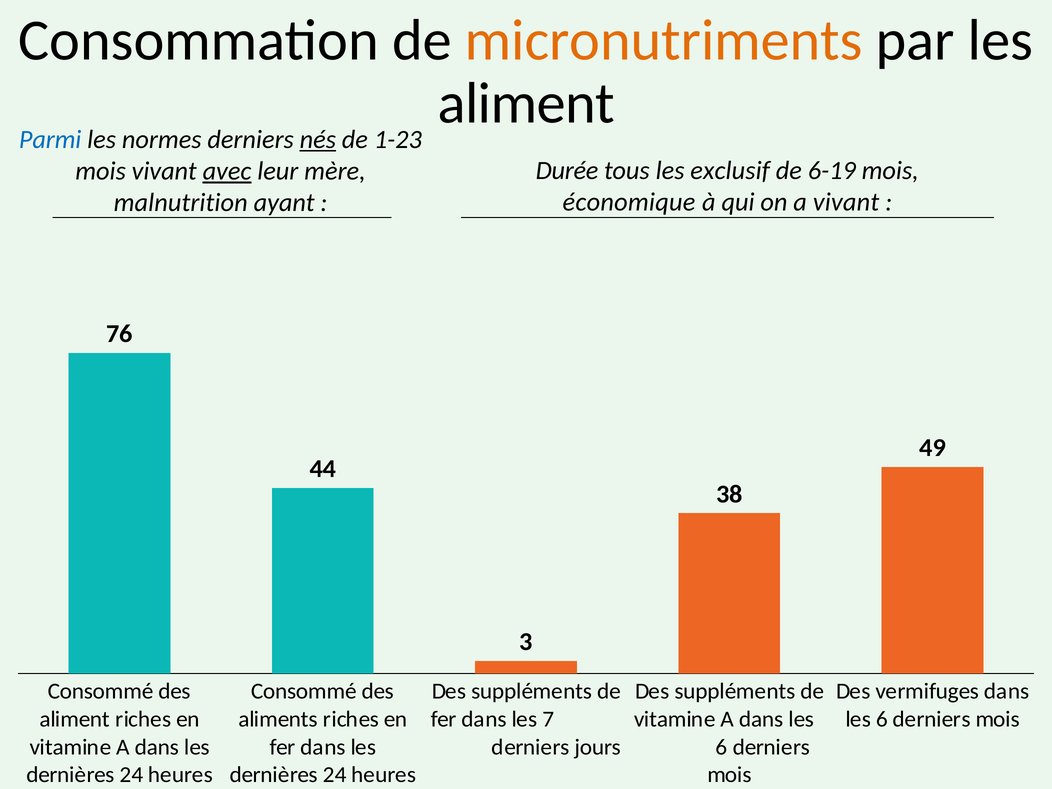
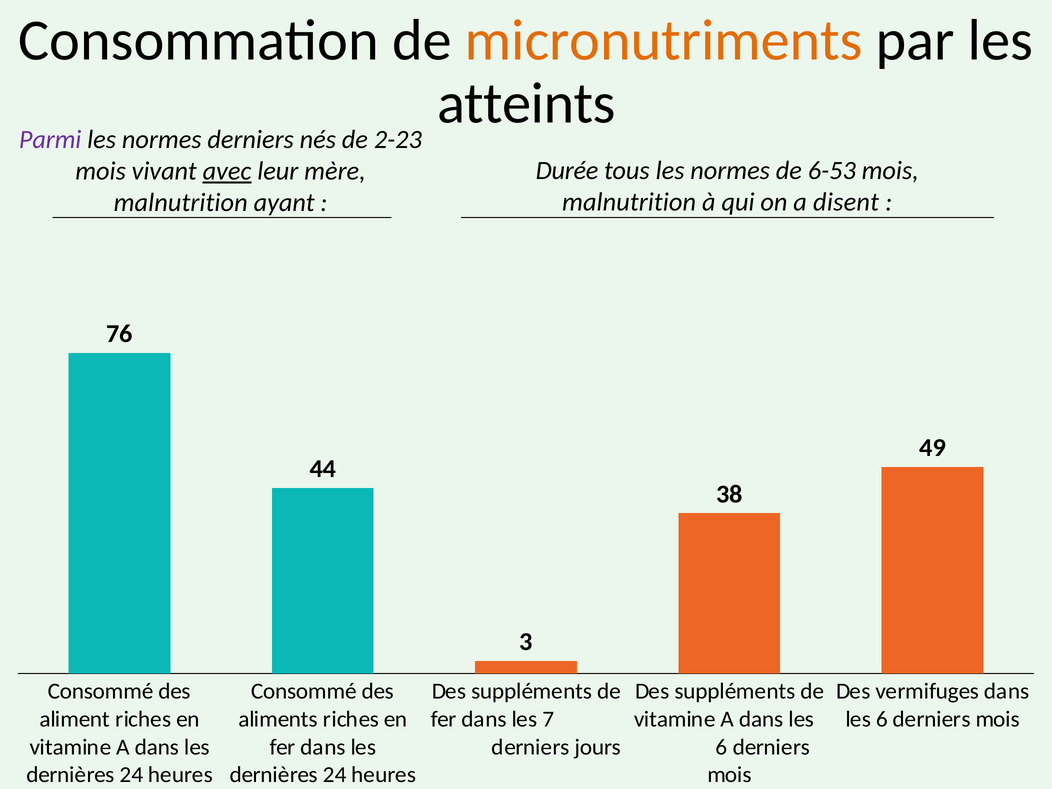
aliment at (526, 103): aliment -> atteints
Parmi colour: blue -> purple
nés underline: present -> none
1-23: 1-23 -> 2-23
tous les exclusif: exclusif -> normes
6-19: 6-19 -> 6-53
économique at (629, 202): économique -> malnutrition
a vivant: vivant -> disent
